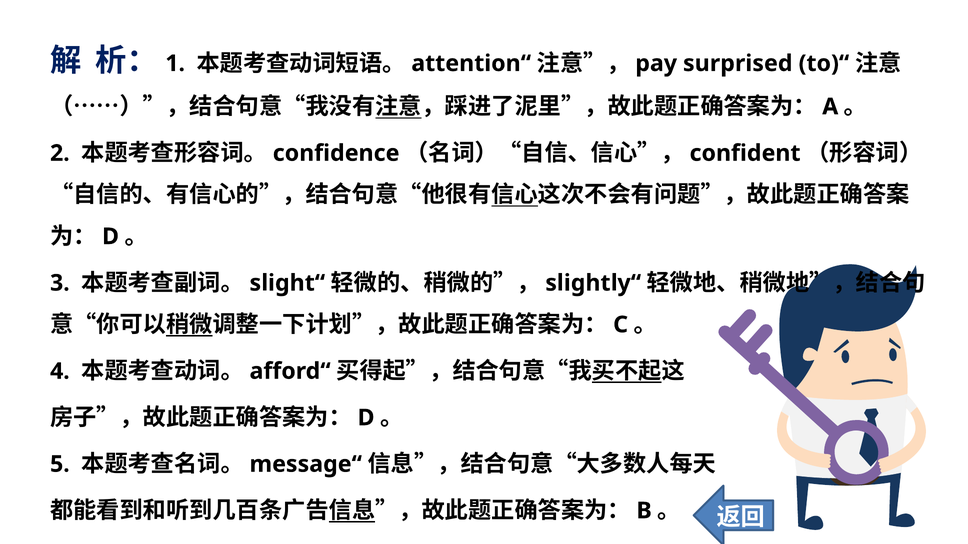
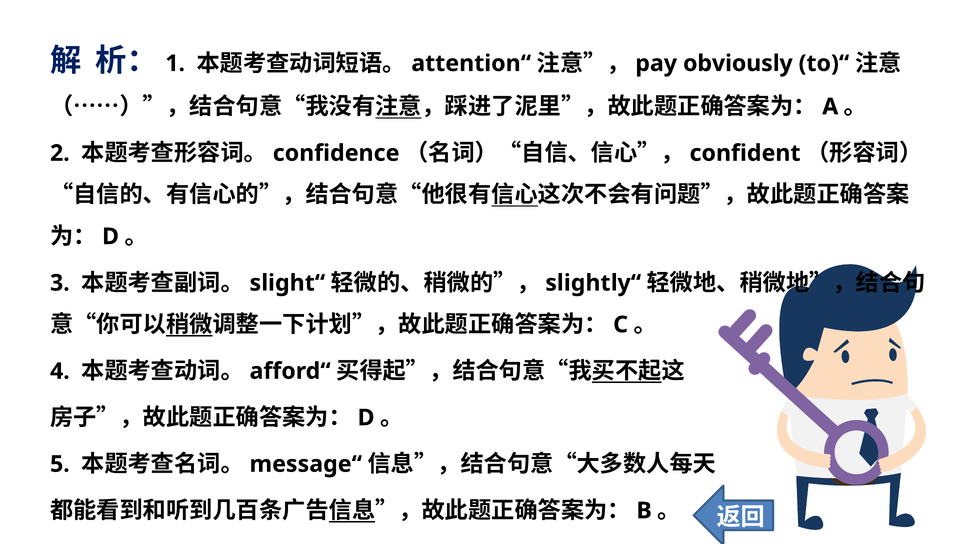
surprised: surprised -> obviously
